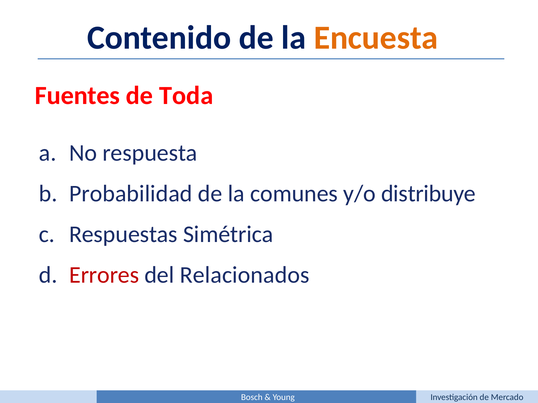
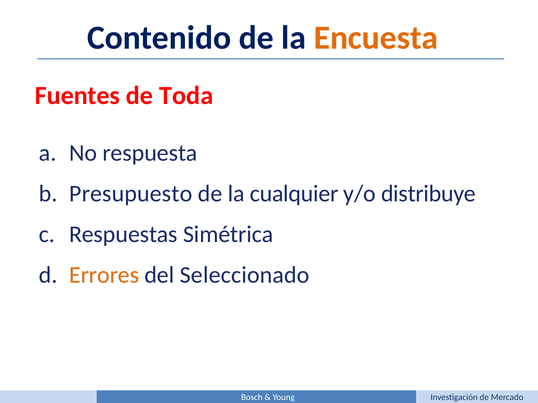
Probabilidad: Probabilidad -> Presupuesto
comunes: comunes -> cualquier
Errores colour: red -> orange
Relacionados: Relacionados -> Seleccionado
